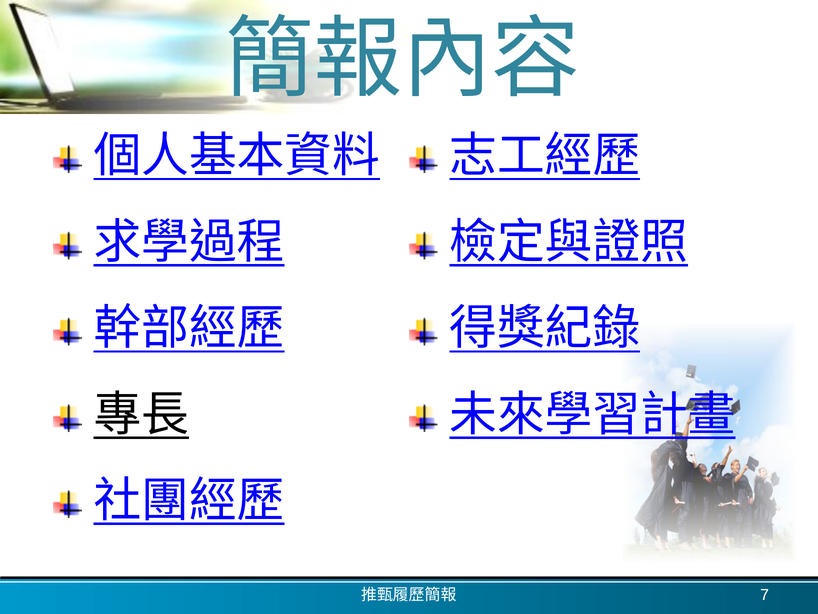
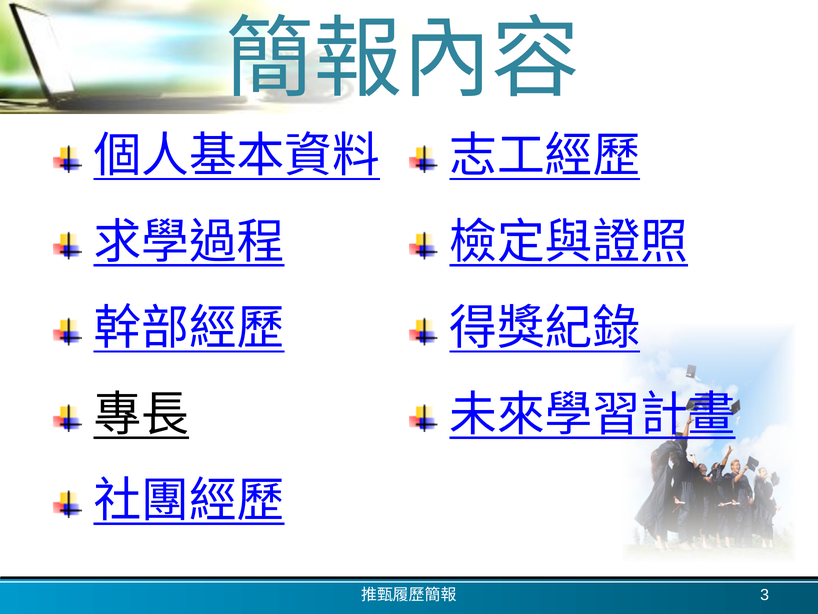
7: 7 -> 3
